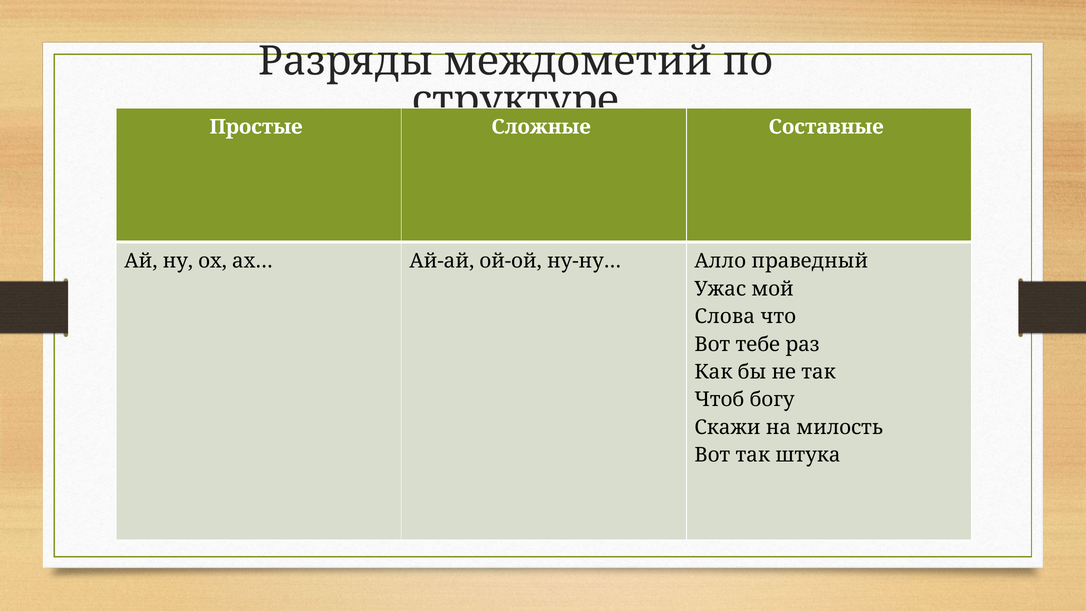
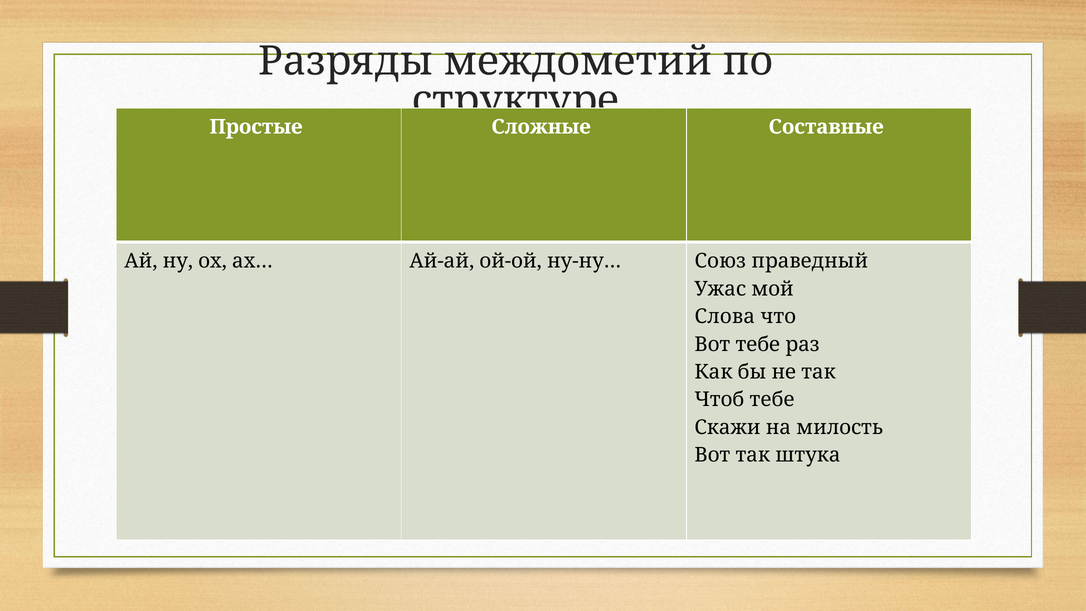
Алло: Алло -> Союз
Чтоб богу: богу -> тебе
